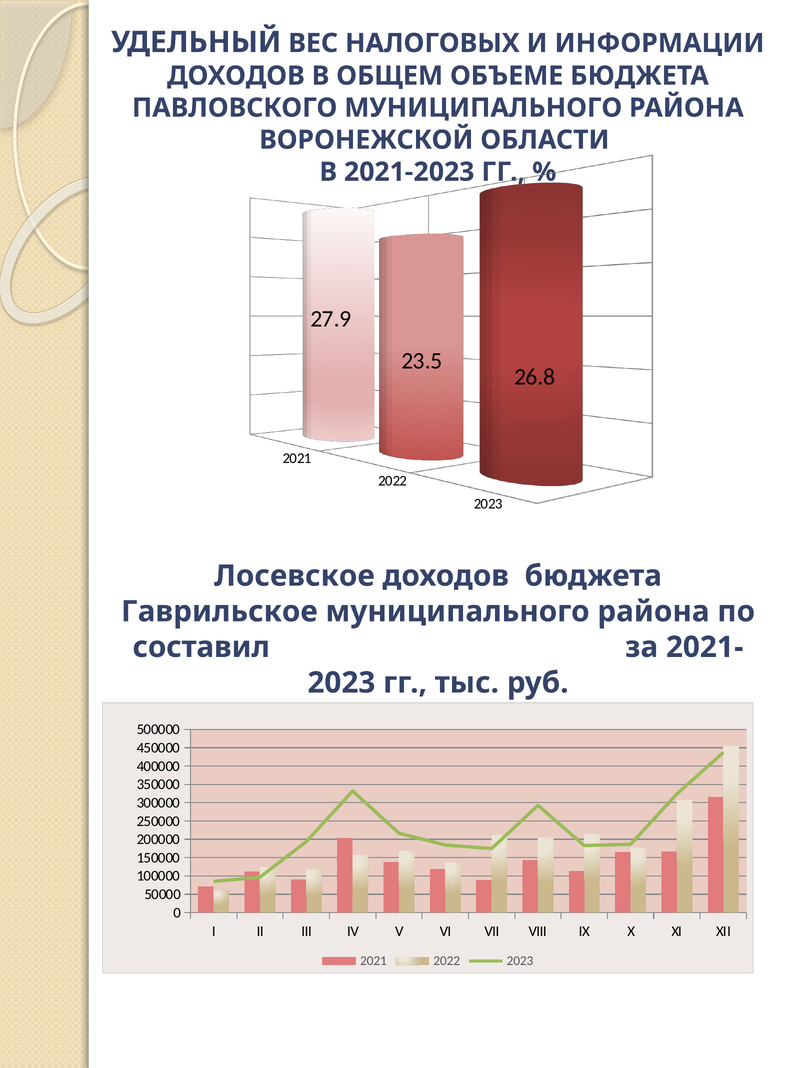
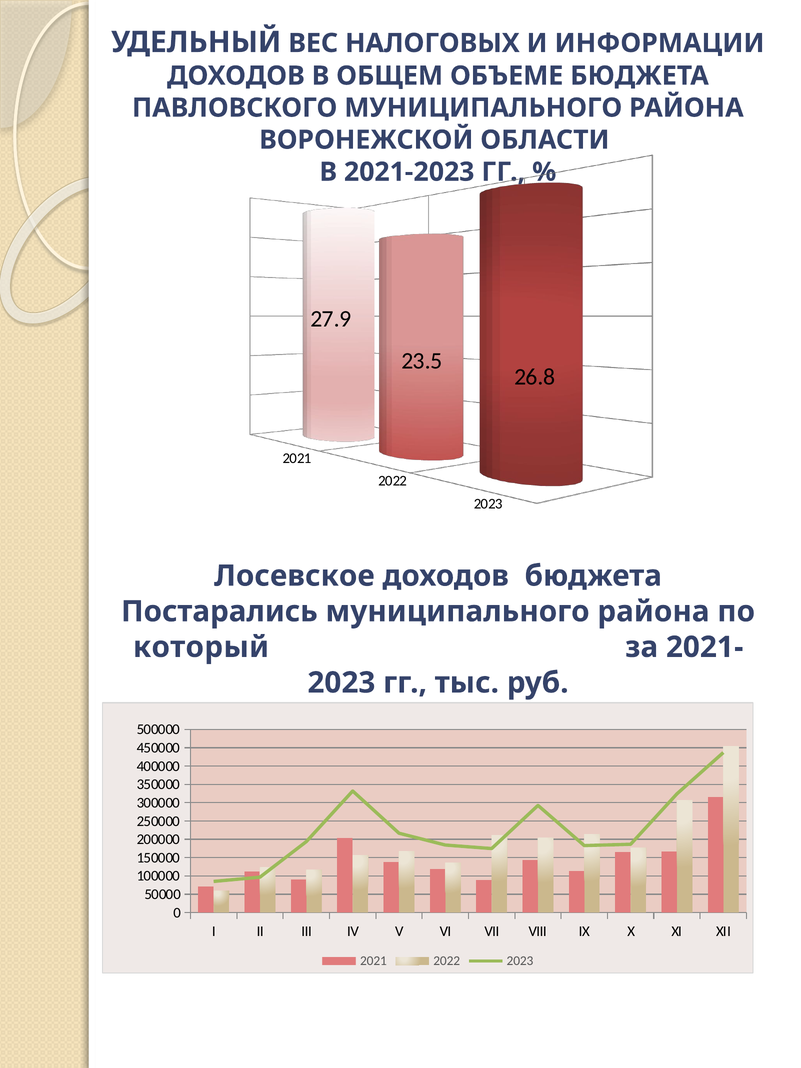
Гаврильское: Гаврильское -> Постарались
составил: составил -> который
